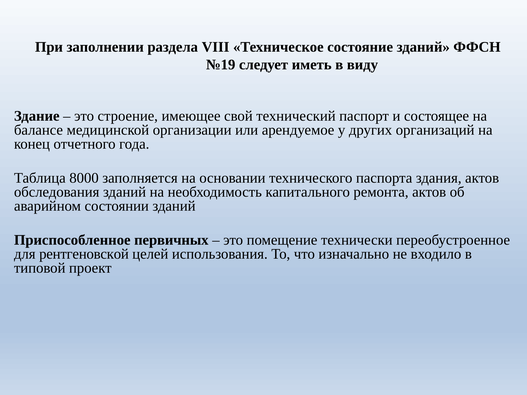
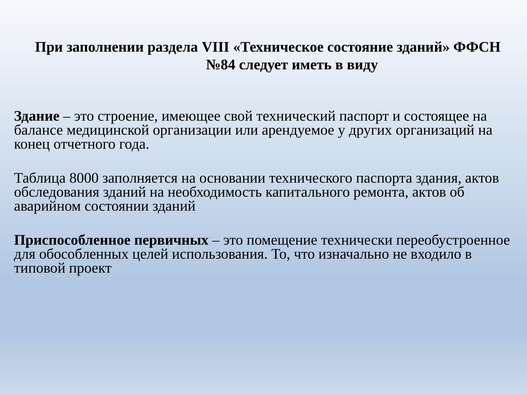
№19: №19 -> №84
рентгеновской: рентгеновской -> обособленных
